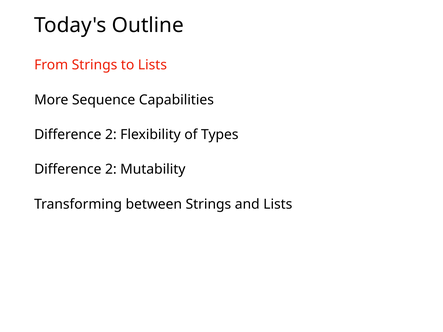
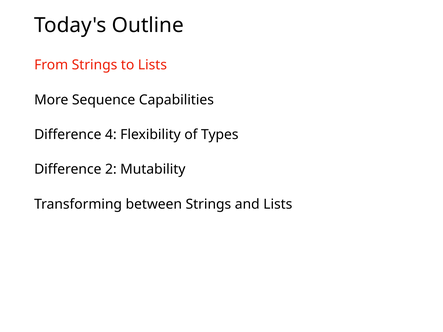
2 at (111, 135): 2 -> 4
